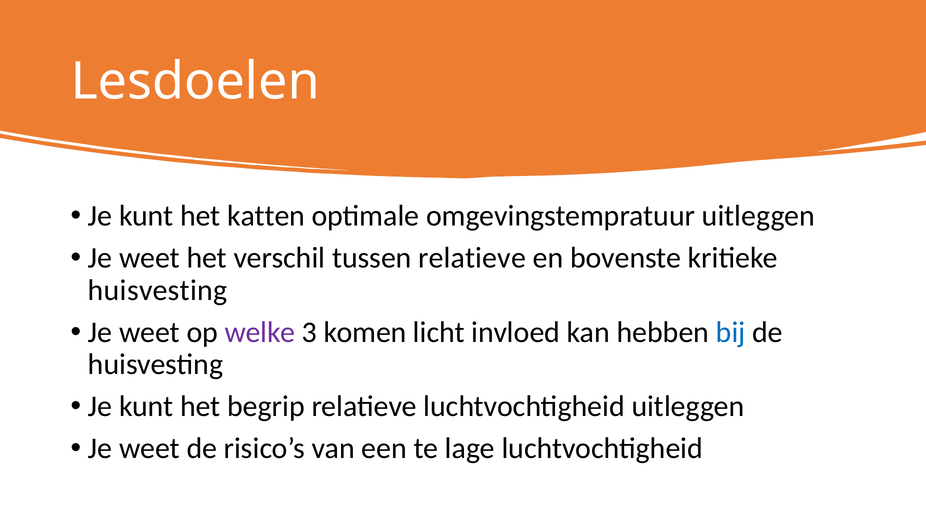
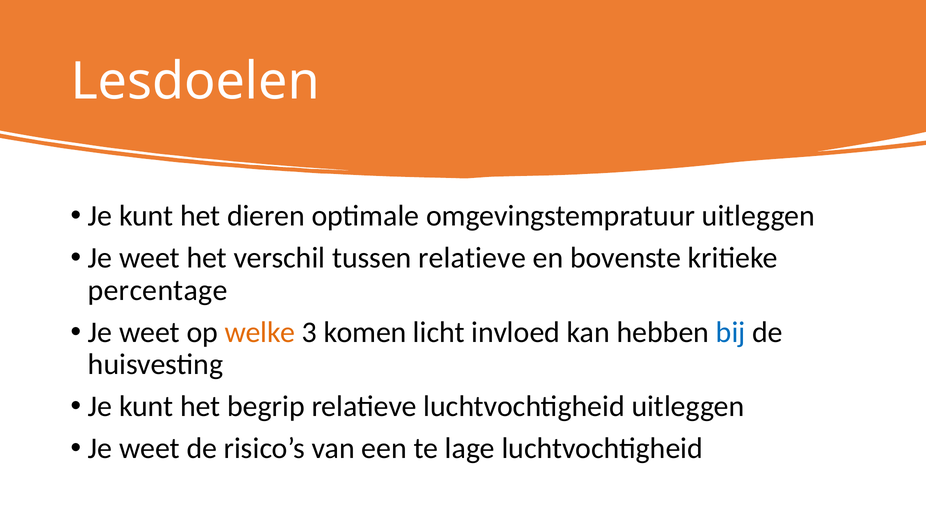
katten: katten -> dieren
huisvesting at (158, 290): huisvesting -> percentage
welke colour: purple -> orange
